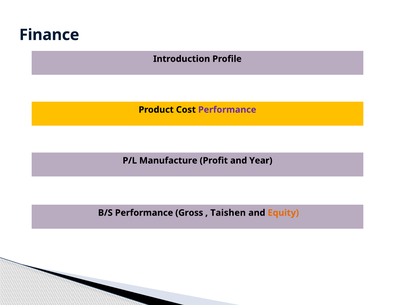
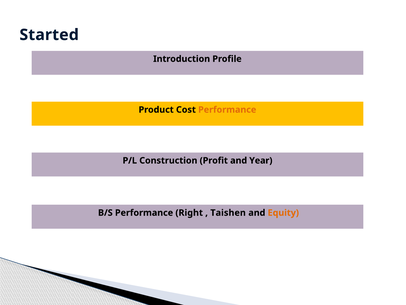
Finance: Finance -> Started
Performance at (227, 110) colour: purple -> orange
Manufacture: Manufacture -> Construction
Gross: Gross -> Right
